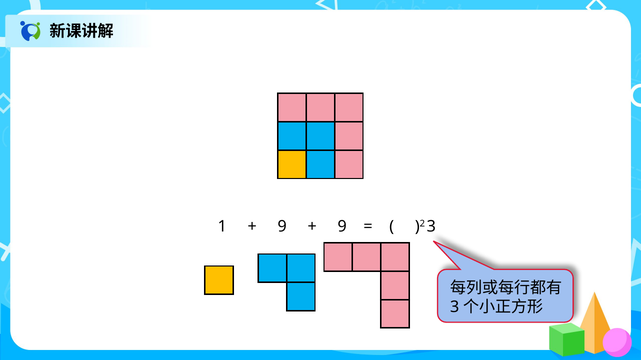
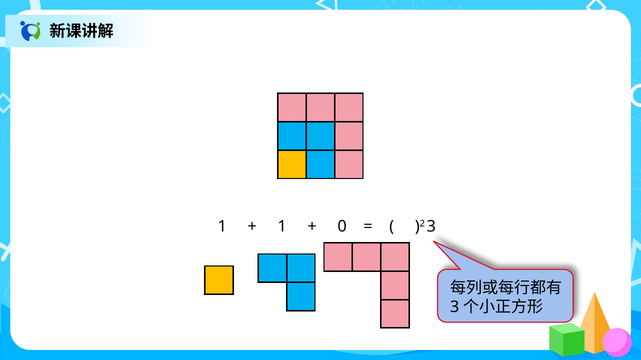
9 at (282, 227): 9 -> 1
9 at (342, 227): 9 -> 0
